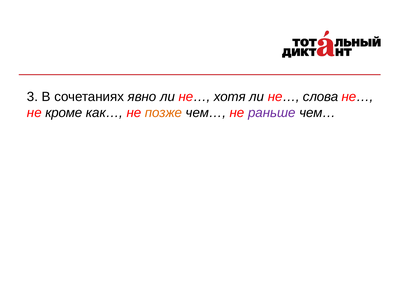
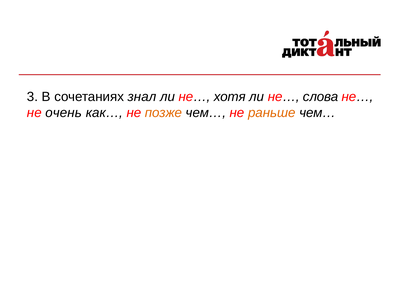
явно: явно -> знал
кроме: кроме -> очень
раньше colour: purple -> orange
